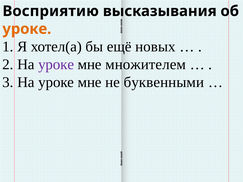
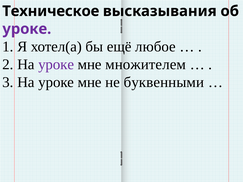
Восприятию: Восприятию -> Техническое
уроке at (27, 29) colour: orange -> purple
новых: новых -> любое
